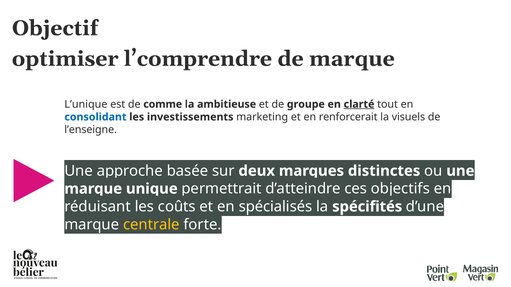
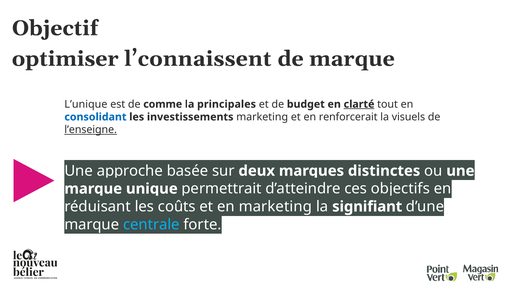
l’comprendre: l’comprendre -> l’connaissent
ambitieuse: ambitieuse -> principales
groupe: groupe -> budget
l’enseigne underline: none -> present
en spécialisés: spécialisés -> marketing
spécifités: spécifités -> signifiant
centrale colour: yellow -> light blue
